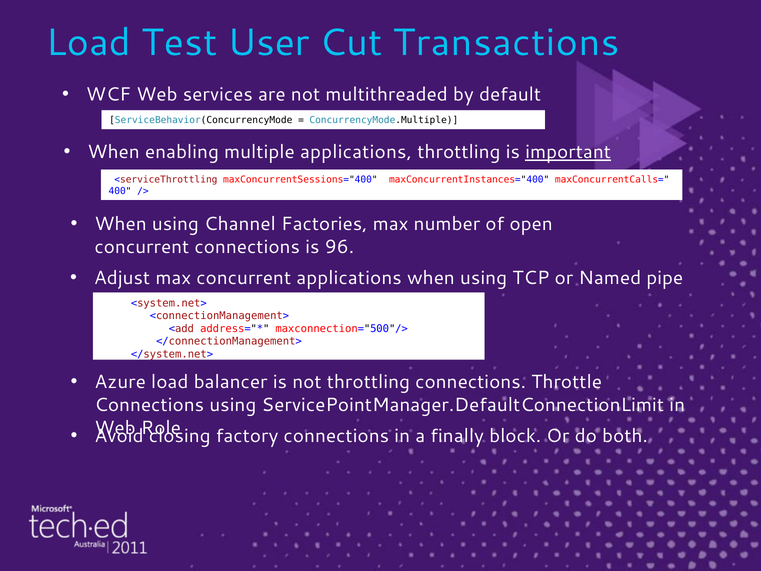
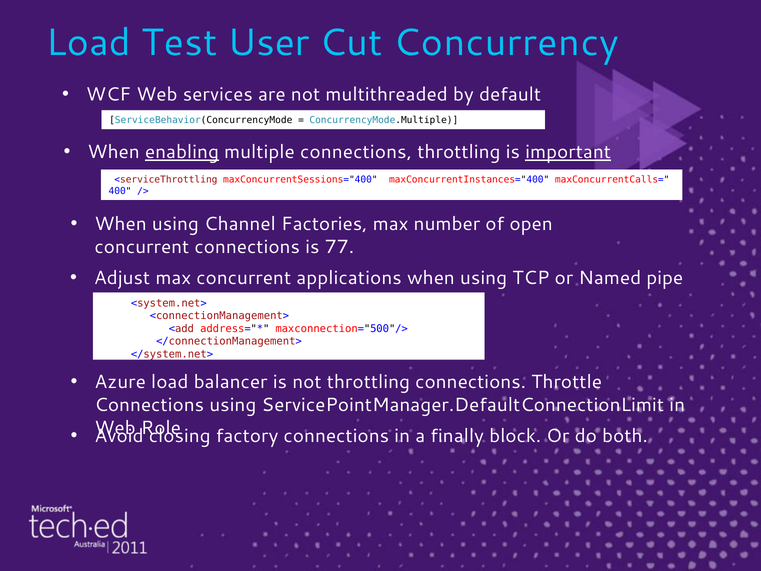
Transactions: Transactions -> Concurrency
enabling underline: none -> present
multiple applications: applications -> connections
96: 96 -> 77
